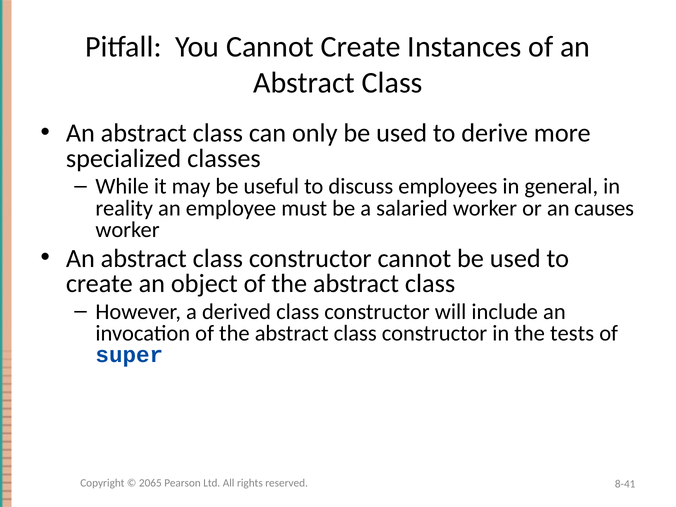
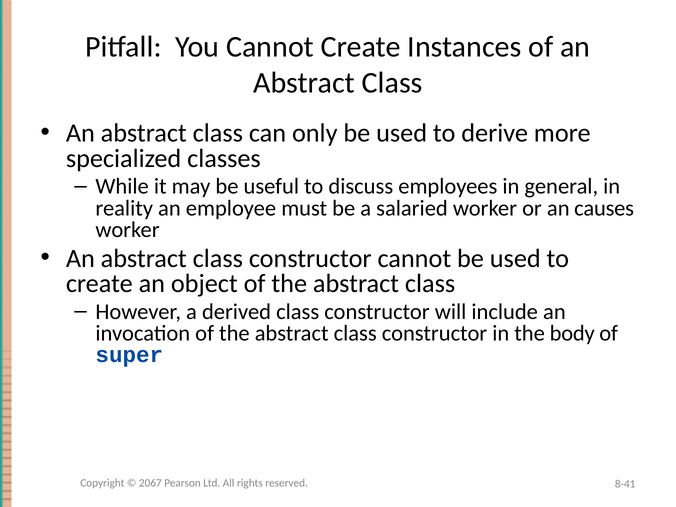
tests: tests -> body
2065: 2065 -> 2067
